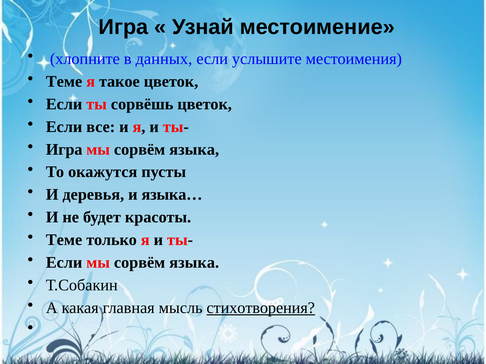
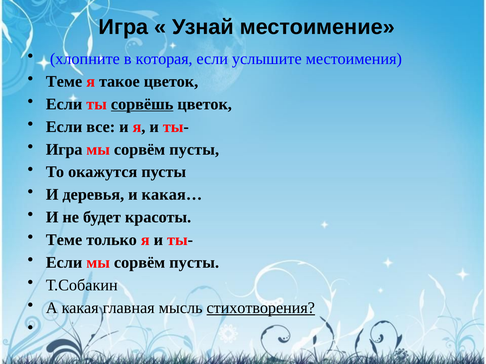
данных: данных -> которая
сорвёшь underline: none -> present
языка at (194, 150): языка -> пусты
языка…: языка… -> какая…
Если мы сорвём языка: языка -> пусты
